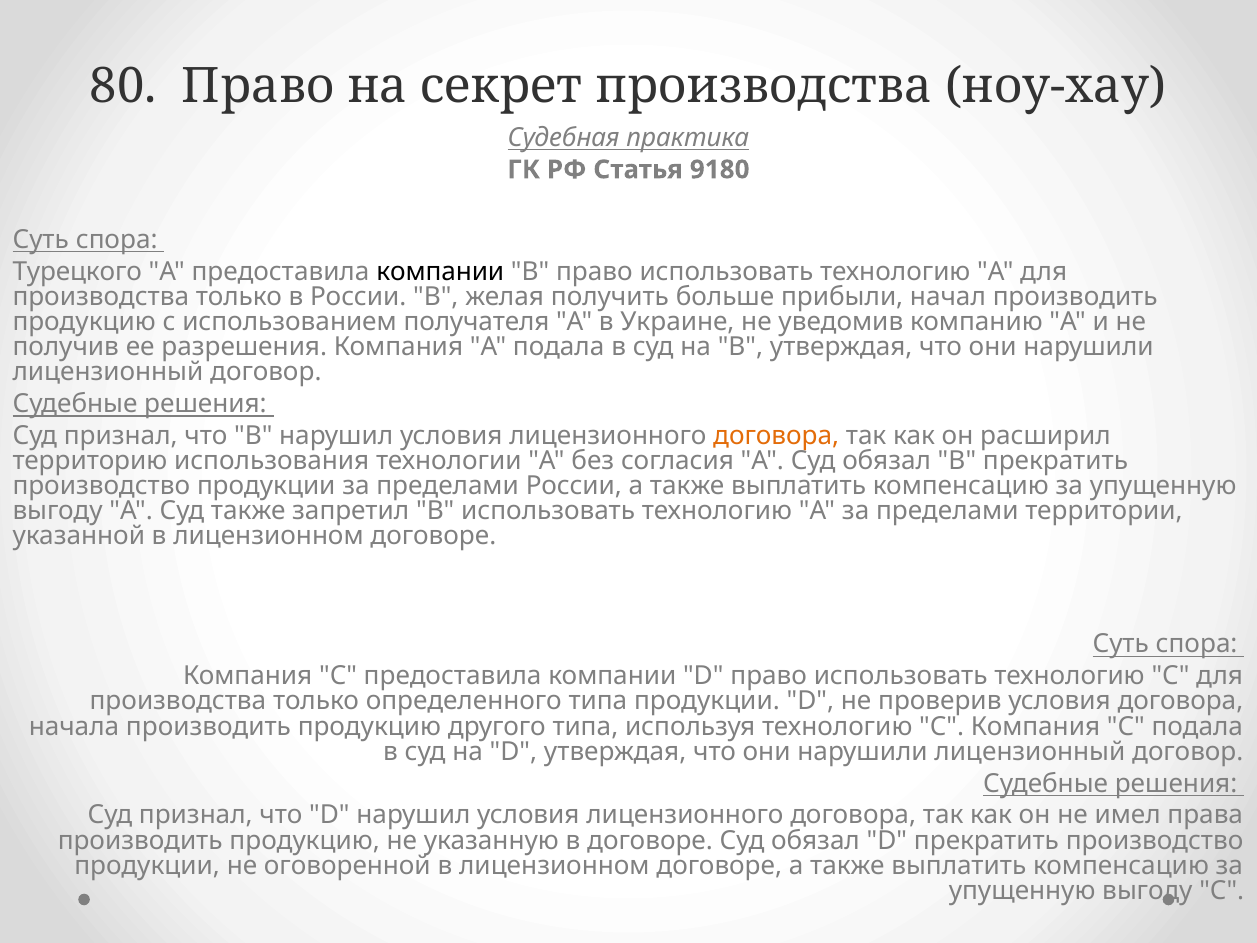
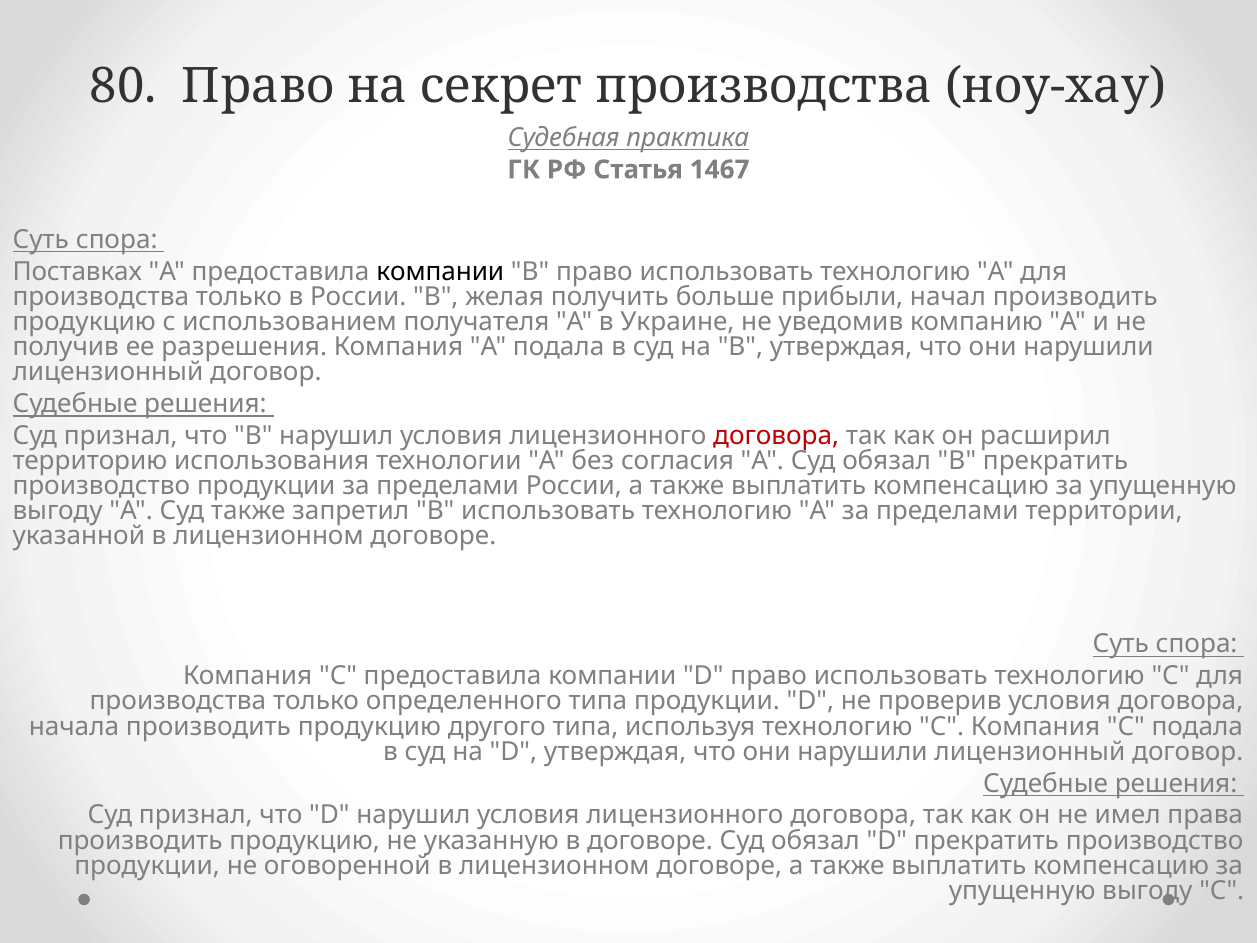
9180: 9180 -> 1467
Турецкого: Турецкого -> Поставках
договора at (776, 436) colour: orange -> red
